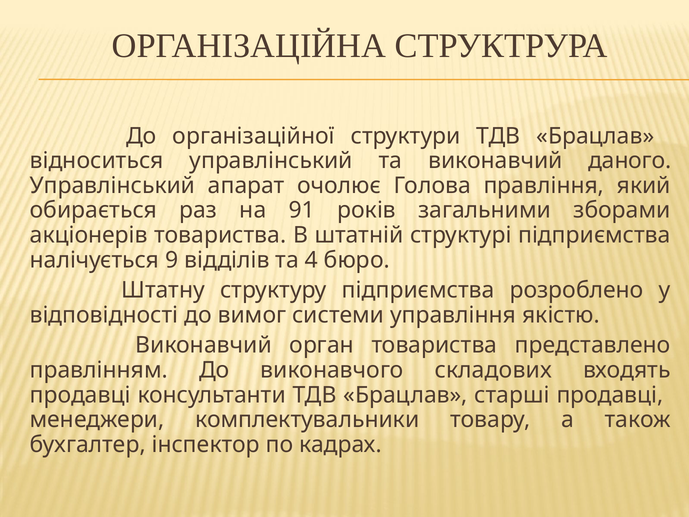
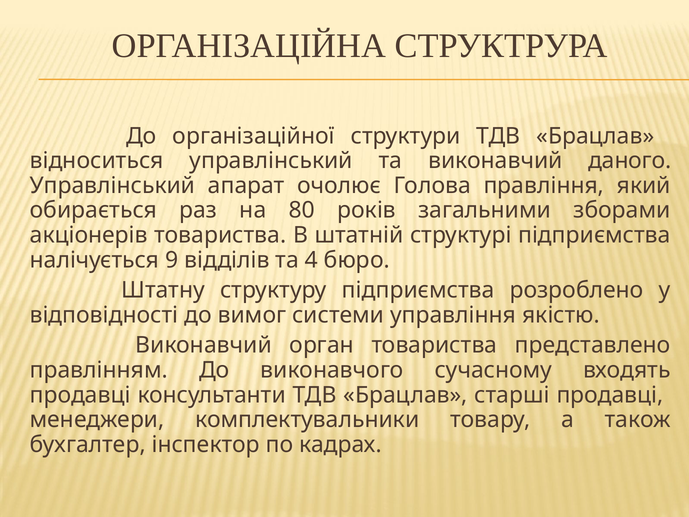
91: 91 -> 80
складових: складових -> сучасному
